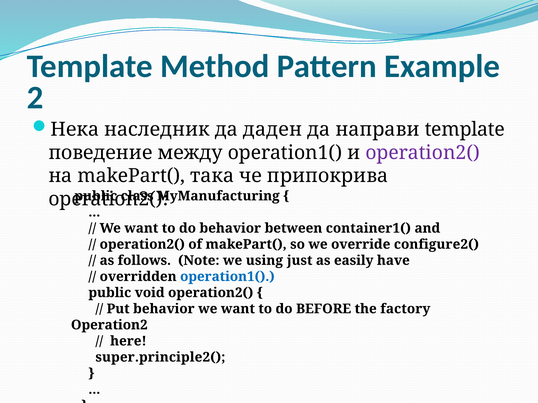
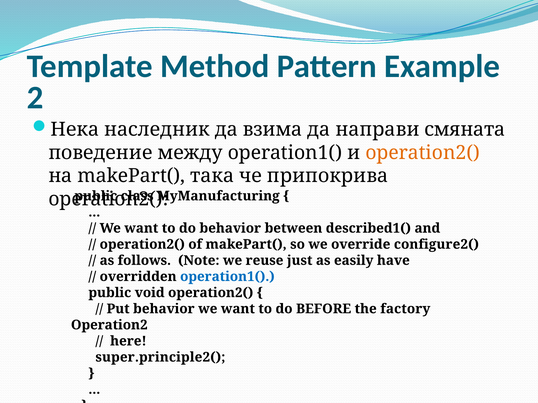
даден: даден -> взима
направи template: template -> смяната
operation2( at (423, 153) colour: purple -> orange
container1(: container1( -> described1(
using: using -> reuse
